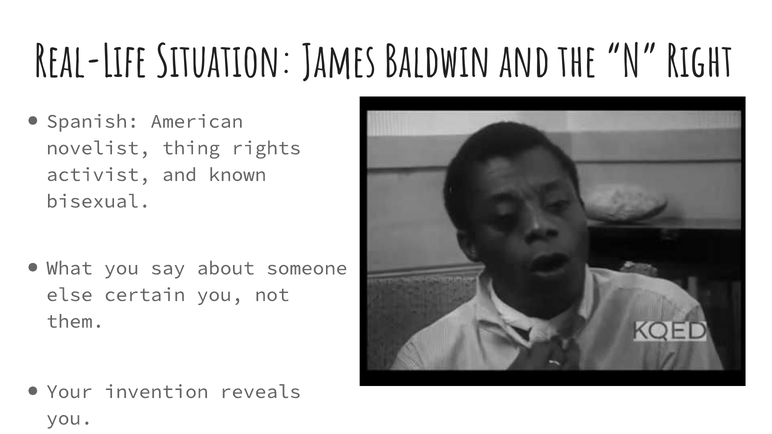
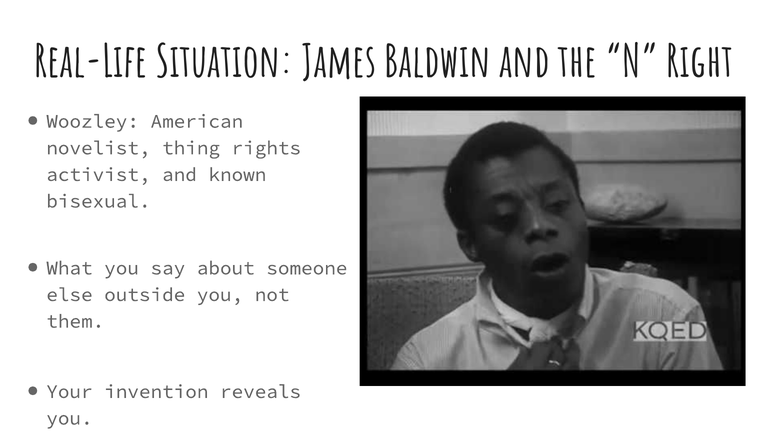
Spanish: Spanish -> Woozley
certain: certain -> outside
